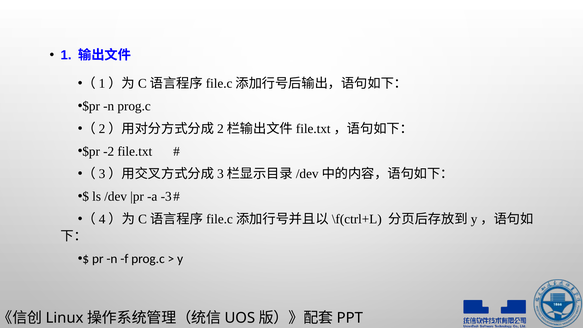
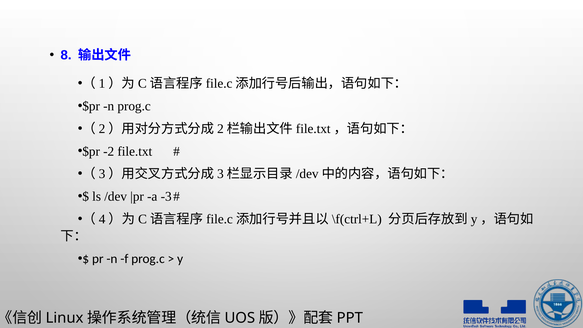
1: 1 -> 8
